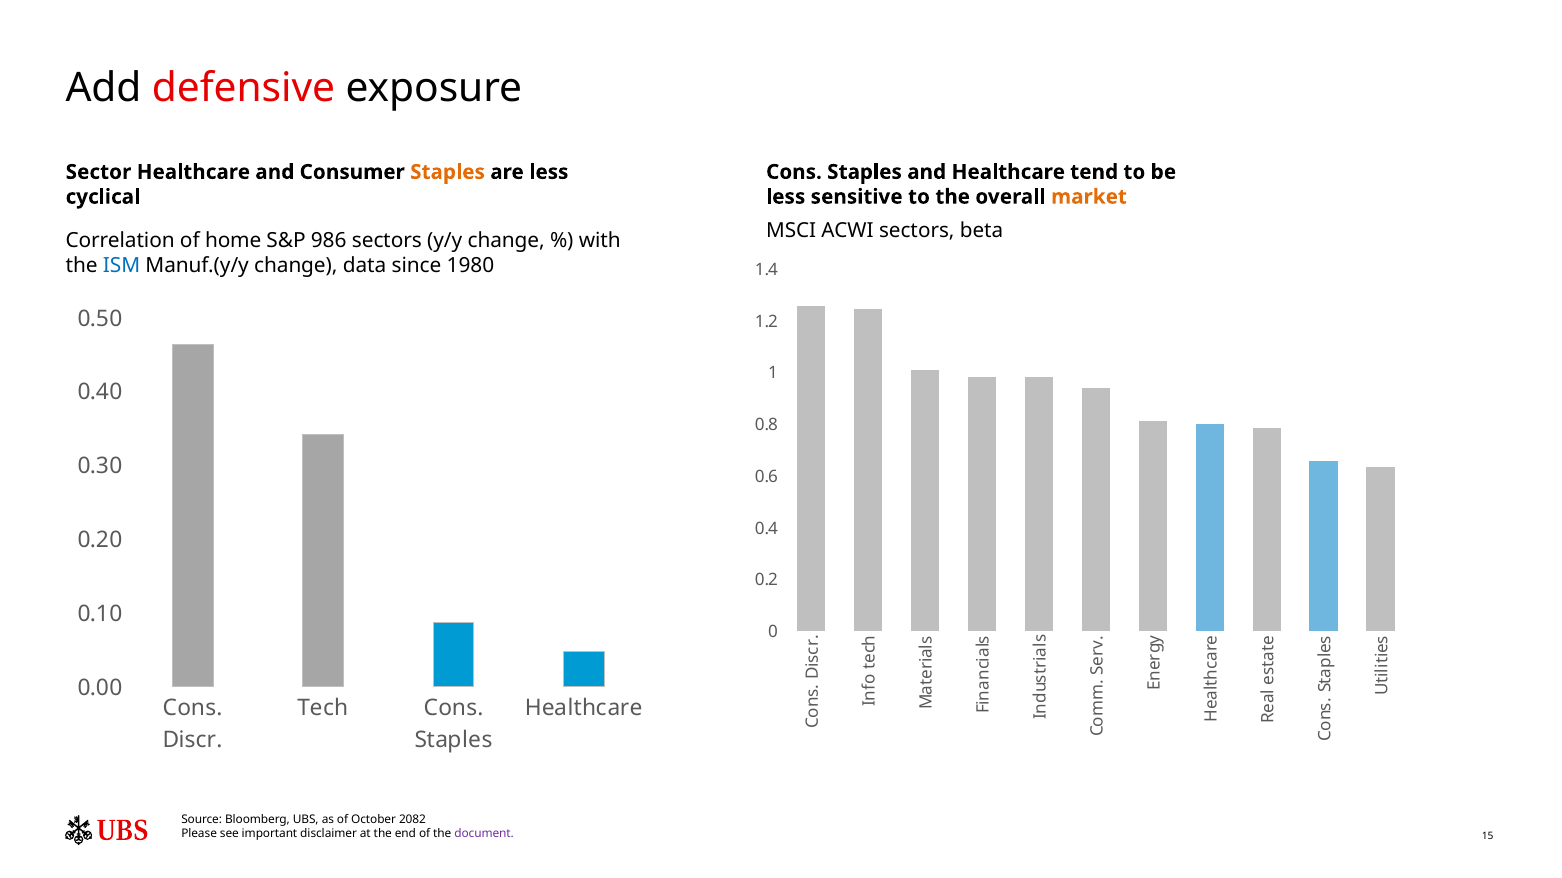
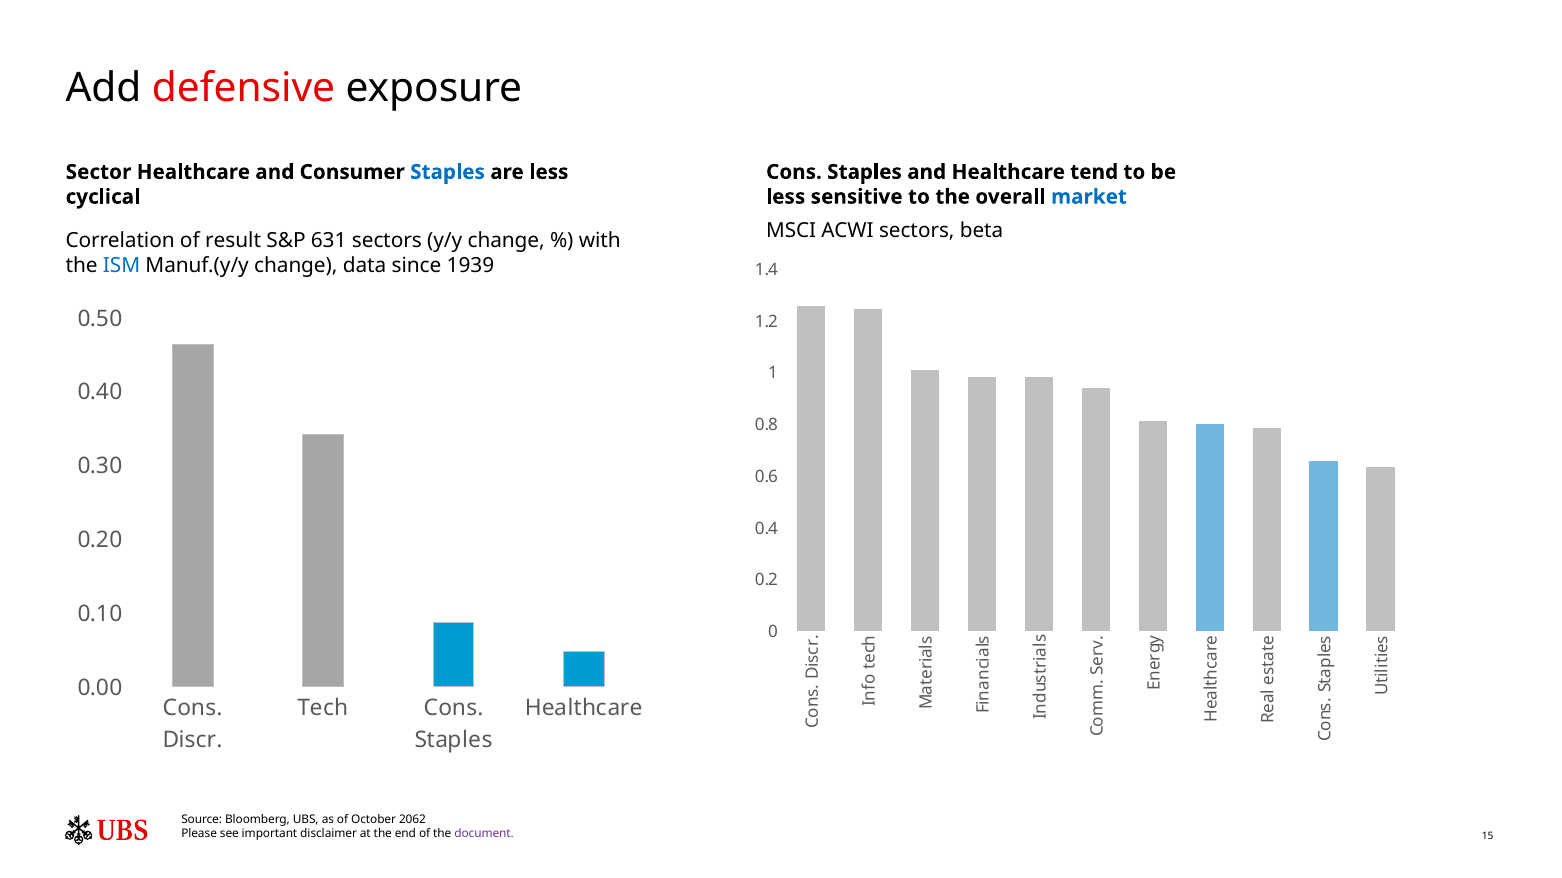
Staples at (448, 172) colour: orange -> blue
market colour: orange -> blue
home: home -> result
986: 986 -> 631
1980: 1980 -> 1939
2082: 2082 -> 2062
